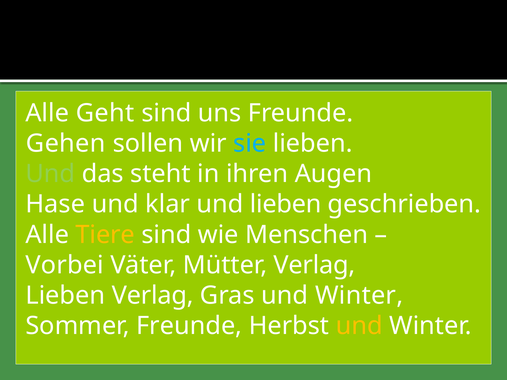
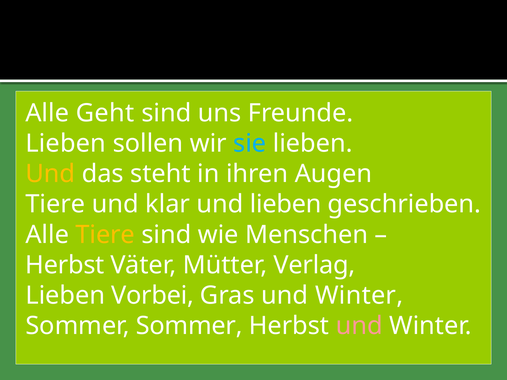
Gehen at (66, 144): Gehen -> Lieben
Und at (50, 174) colour: light green -> yellow
Hase at (55, 204): Hase -> Tiere
Vorbei at (65, 265): Vorbei -> Herbst
Lieben Verlag: Verlag -> Vorbei
Sommer Freunde: Freunde -> Sommer
und at (359, 326) colour: yellow -> pink
